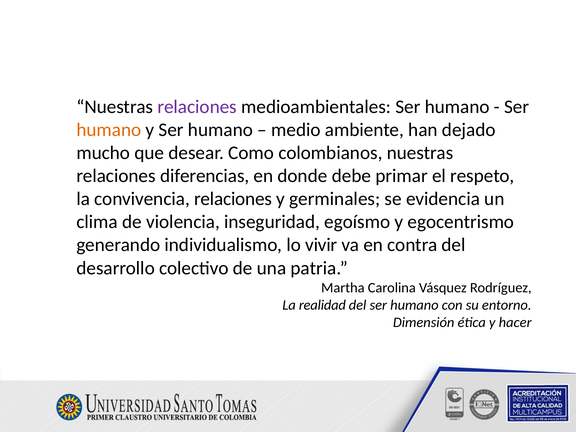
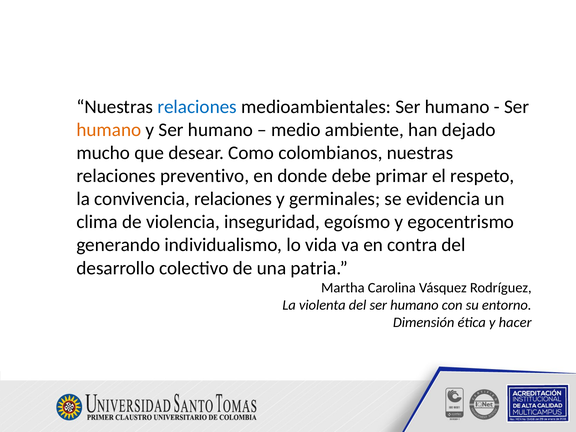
relaciones at (197, 107) colour: purple -> blue
diferencias: diferencias -> preventivo
vivir: vivir -> vida
realidad: realidad -> violenta
